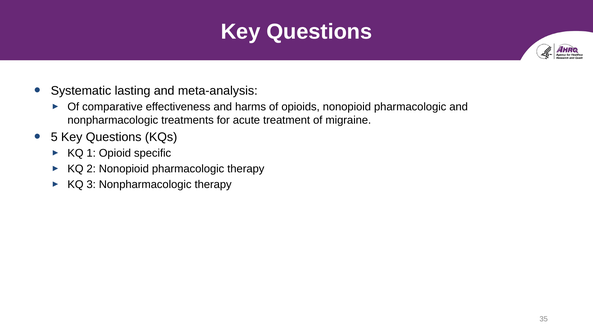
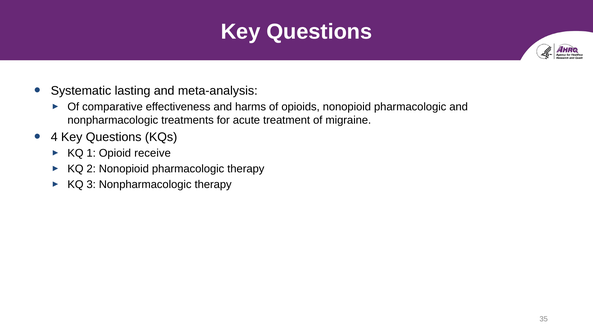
5: 5 -> 4
specific: specific -> receive
